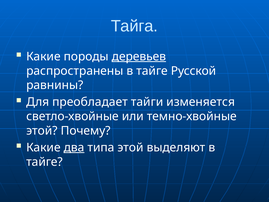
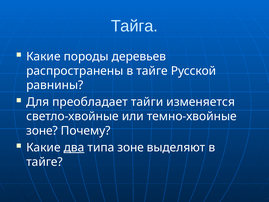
деревьев underline: present -> none
этой at (42, 131): этой -> зоне
типа этой: этой -> зоне
